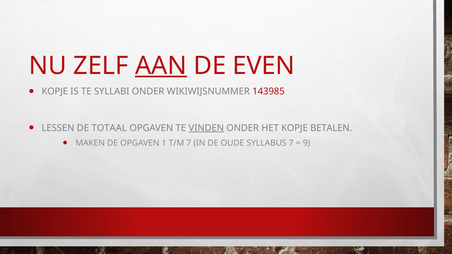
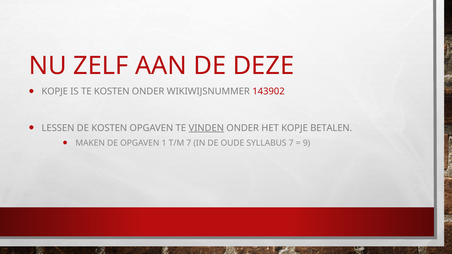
AAN underline: present -> none
EVEN: EVEN -> DEZE
TE SYLLABI: SYLLABI -> KOSTEN
143985: 143985 -> 143902
DE TOTAAL: TOTAAL -> KOSTEN
